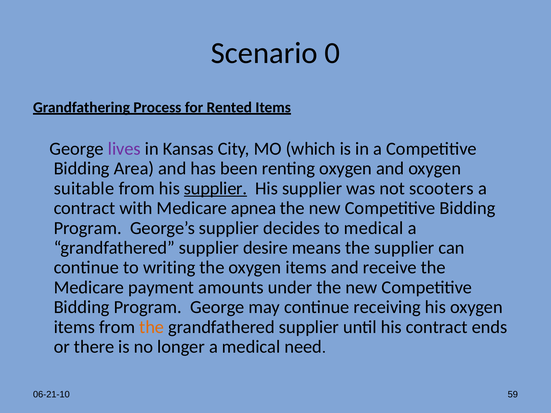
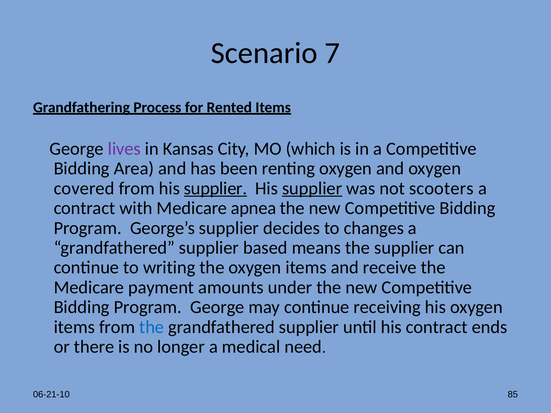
0: 0 -> 7
suitable: suitable -> covered
supplier at (312, 188) underline: none -> present
to medical: medical -> changes
desire: desire -> based
the at (152, 327) colour: orange -> blue
59: 59 -> 85
